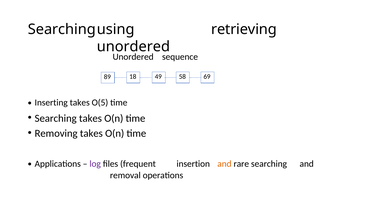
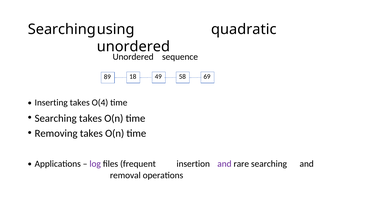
retrieving: retrieving -> quadratic
O(5: O(5 -> O(4
and at (224, 164) colour: orange -> purple
